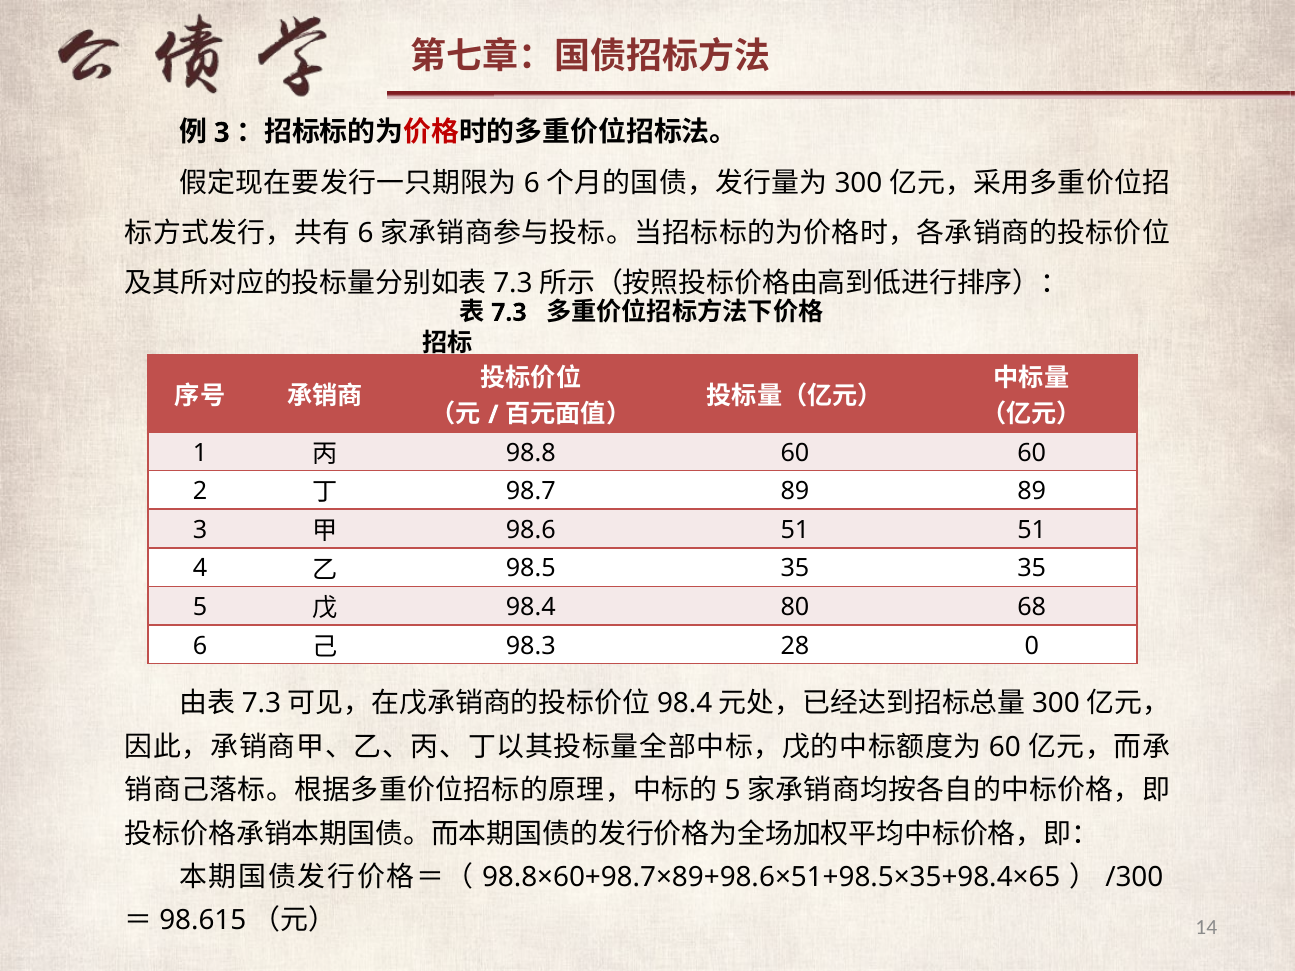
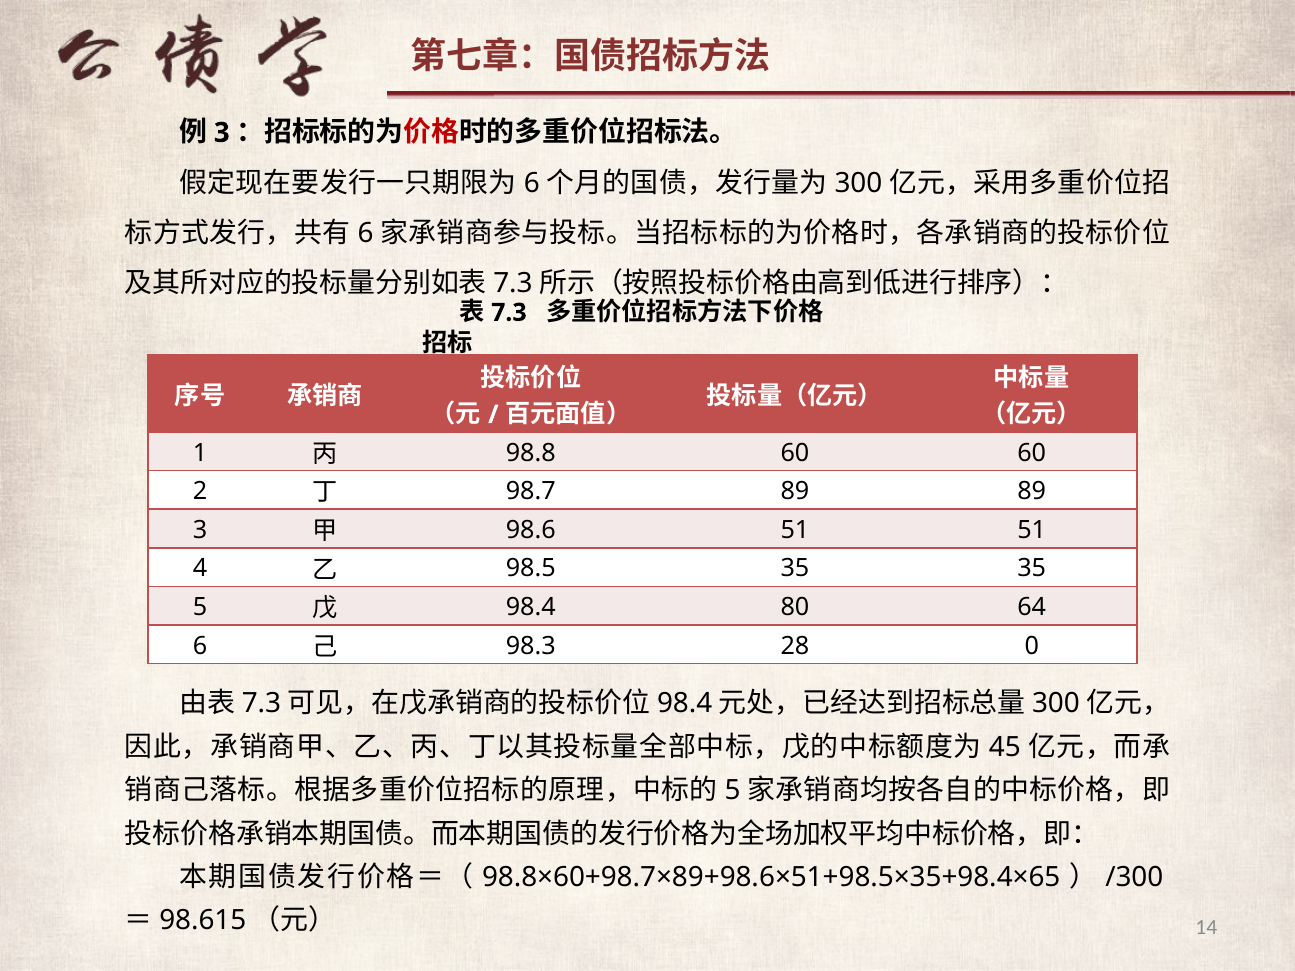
68: 68 -> 64
60 at (1005, 747): 60 -> 45
